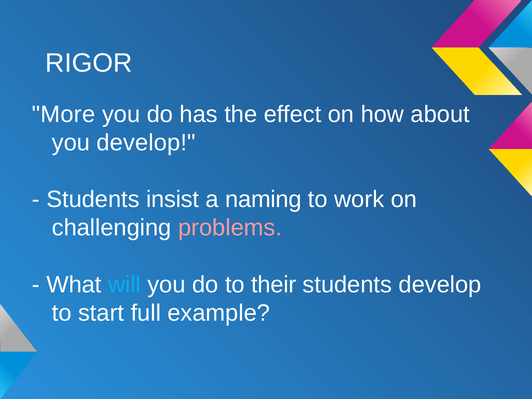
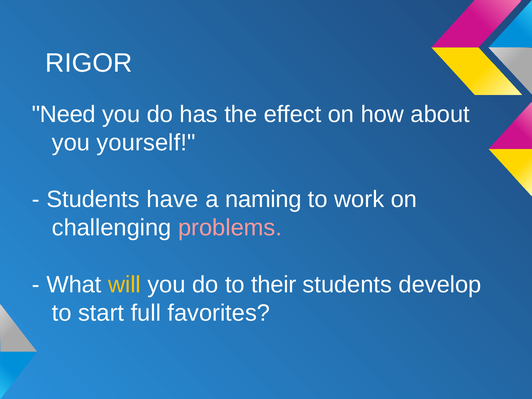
More: More -> Need
you develop: develop -> yourself
insist: insist -> have
will colour: light blue -> yellow
example: example -> favorites
